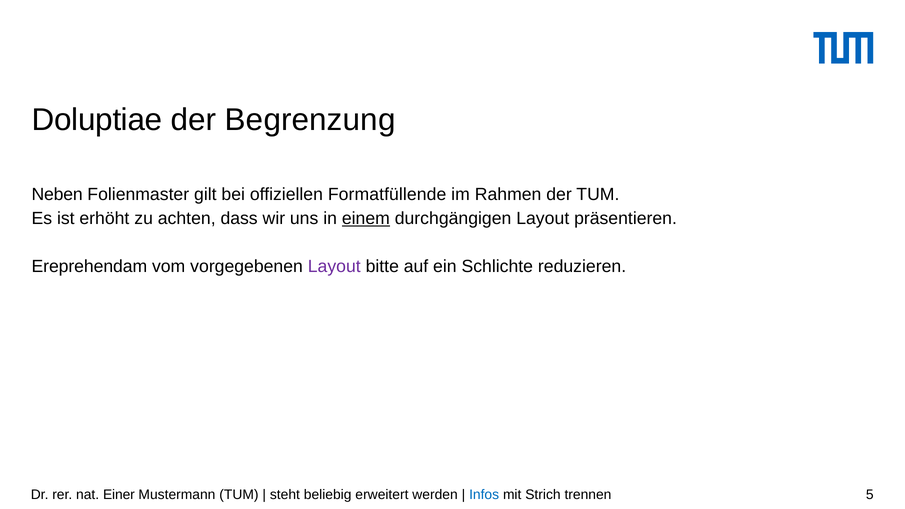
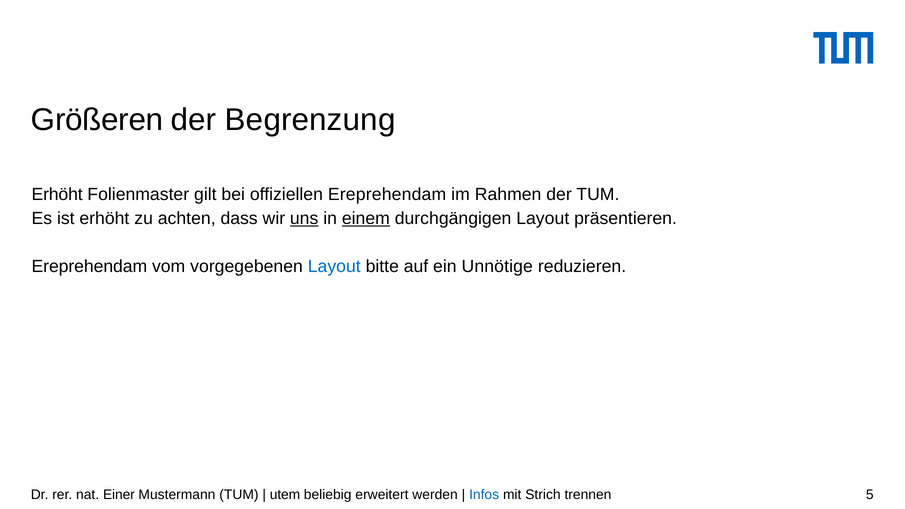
Doluptiae: Doluptiae -> Größeren
Neben at (57, 194): Neben -> Erhöht
offiziellen Formatfüllende: Formatfüllende -> Ereprehendam
uns underline: none -> present
Layout at (334, 267) colour: purple -> blue
Schlichte: Schlichte -> Unnötige
steht: steht -> utem
